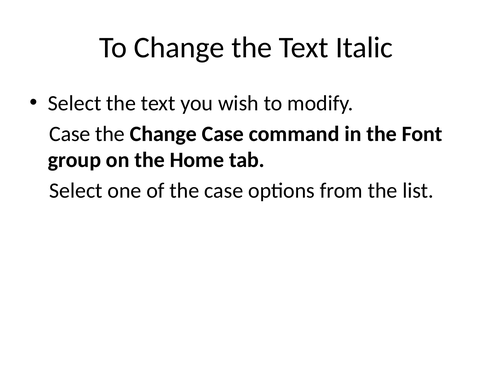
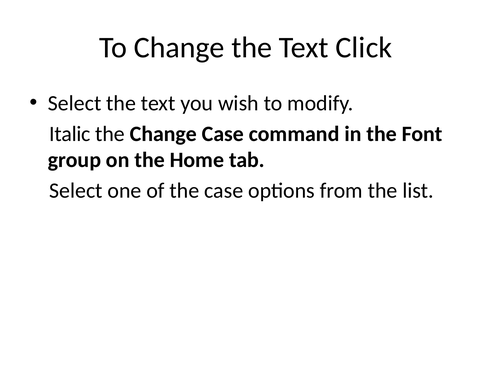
Italic: Italic -> Click
Case at (70, 134): Case -> Italic
